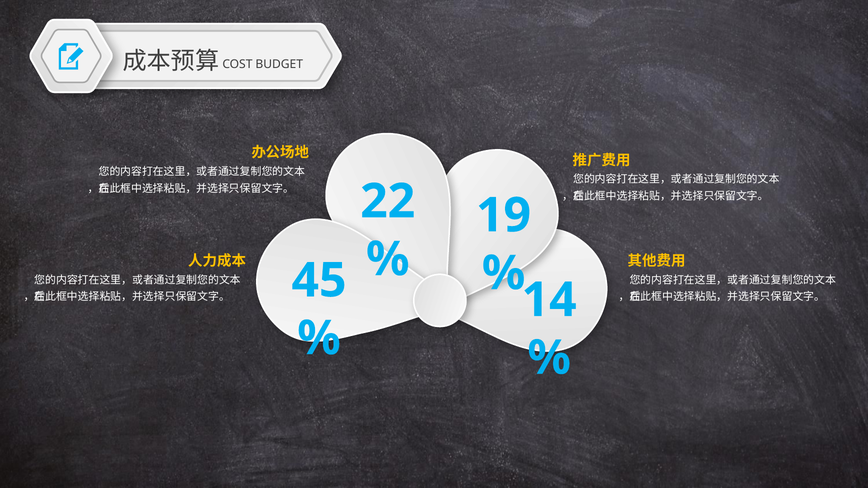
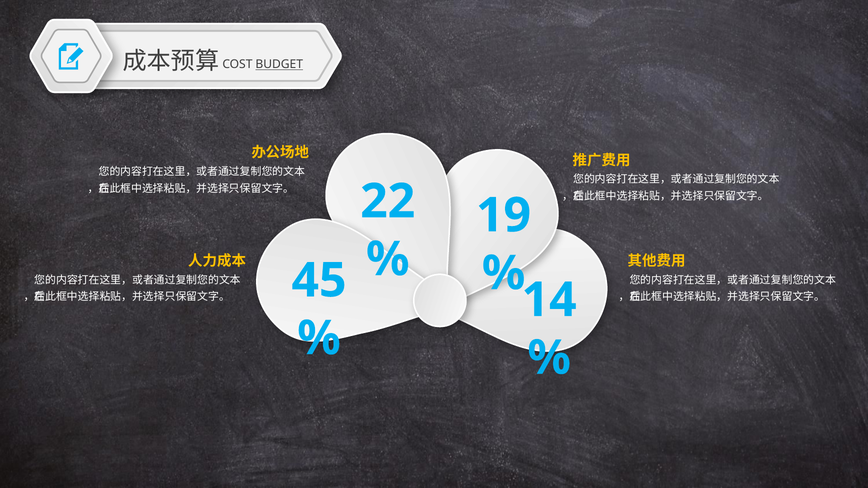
BUDGET underline: none -> present
